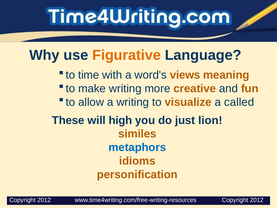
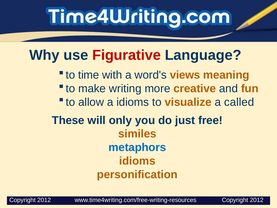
Figurative colour: orange -> red
a writing: writing -> idioms
high: high -> only
lion: lion -> free
